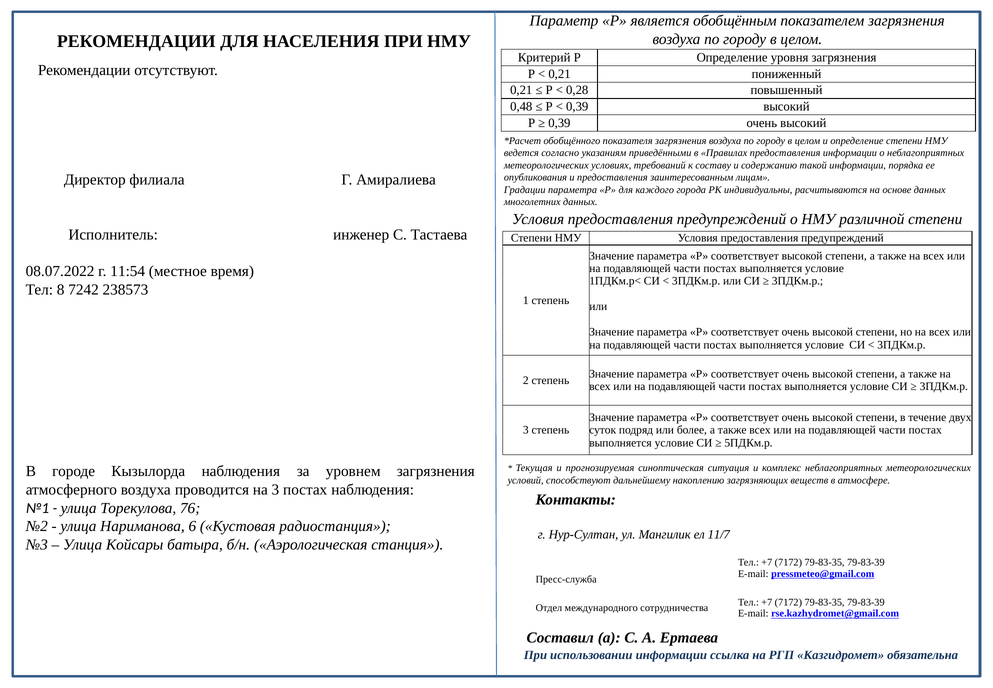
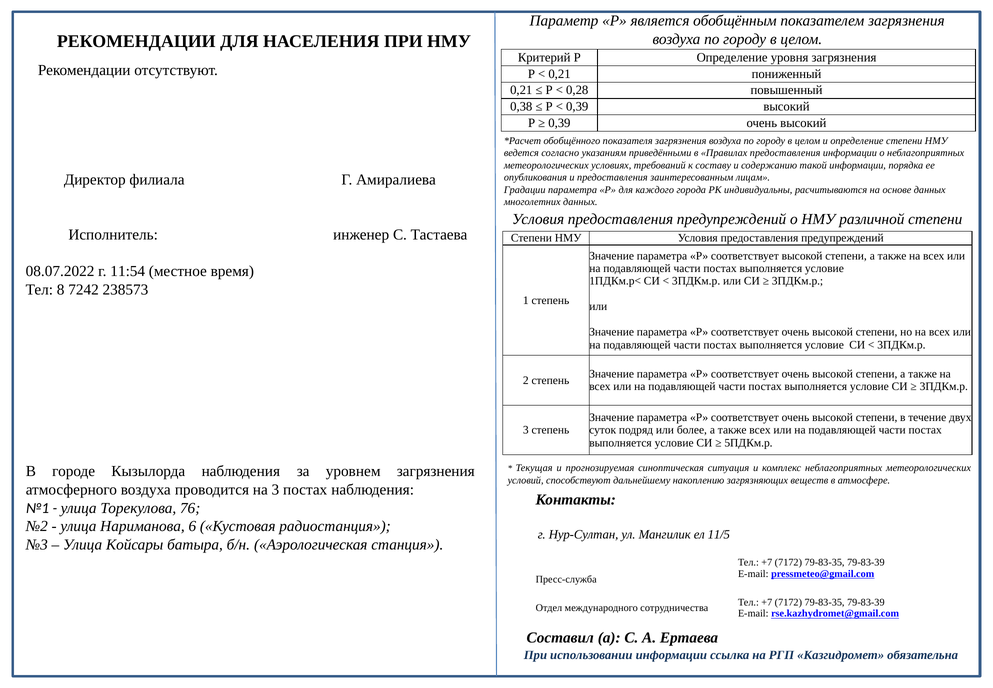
0,48: 0,48 -> 0,38
11/7: 11/7 -> 11/5
